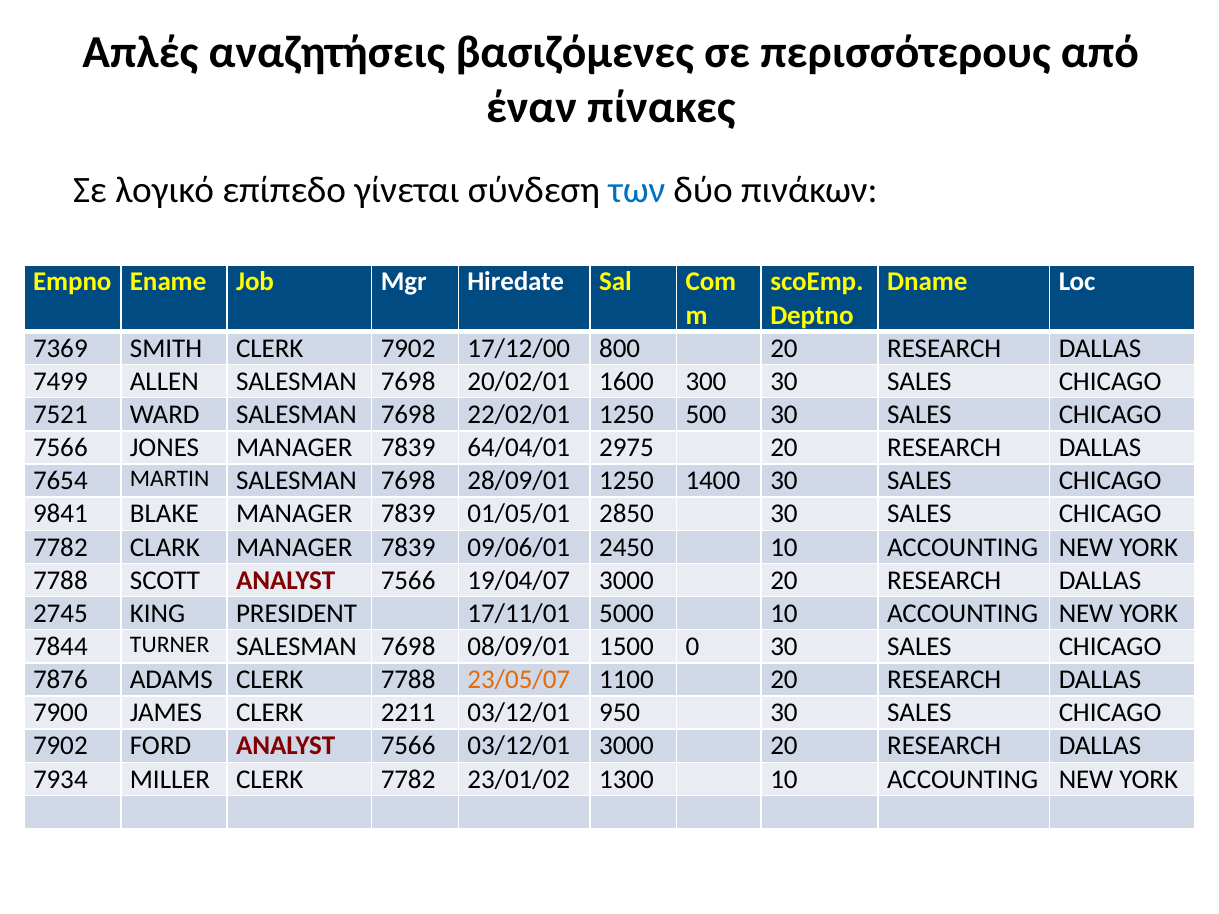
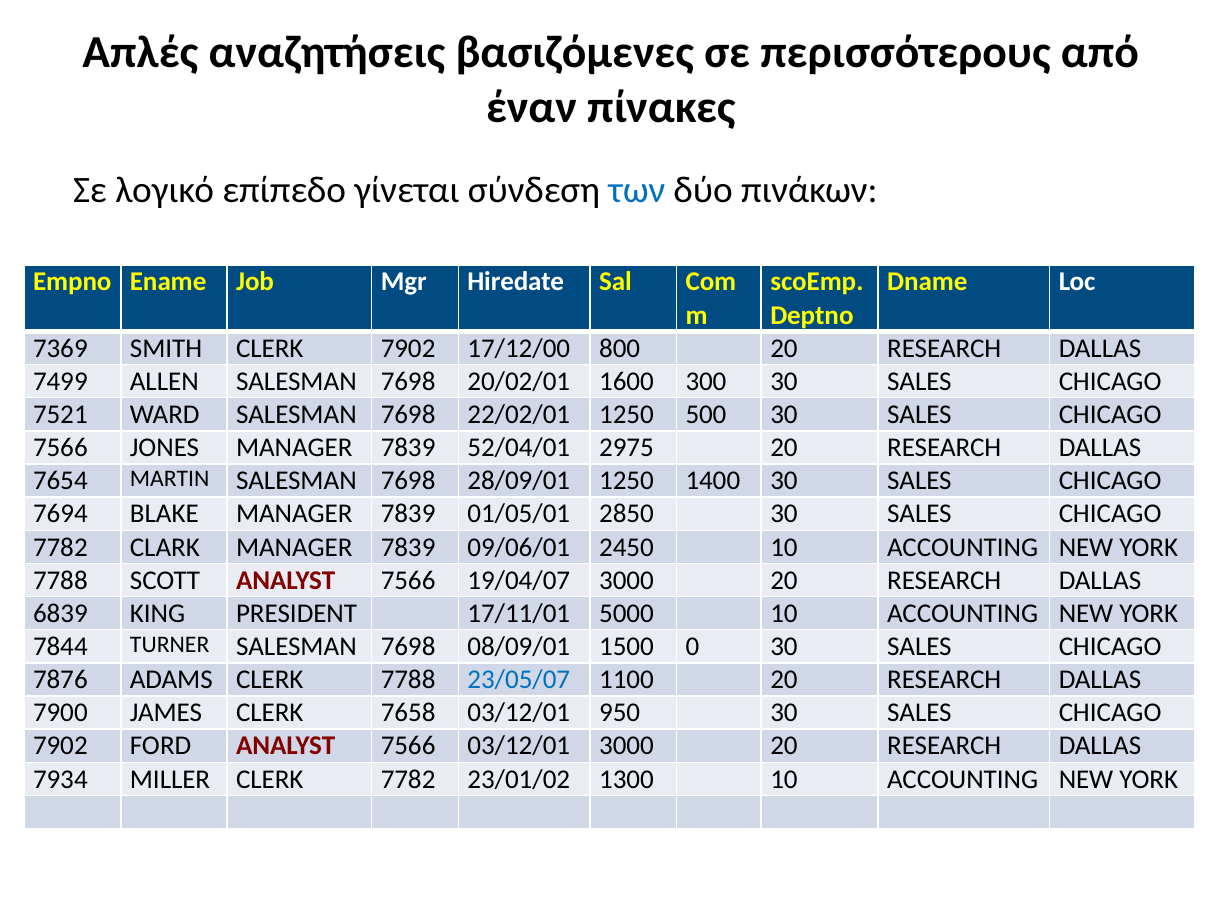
64/04/01: 64/04/01 -> 52/04/01
9841: 9841 -> 7694
2745: 2745 -> 6839
23/05/07 colour: orange -> blue
2211: 2211 -> 7658
